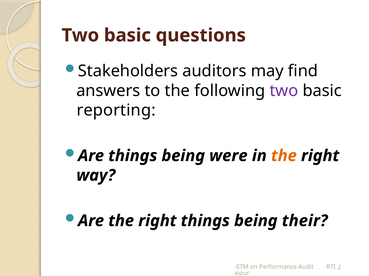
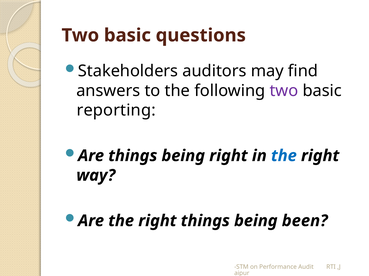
being were: were -> right
the at (284, 156) colour: orange -> blue
their: their -> been
